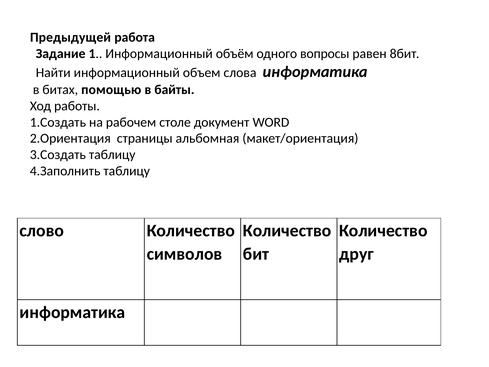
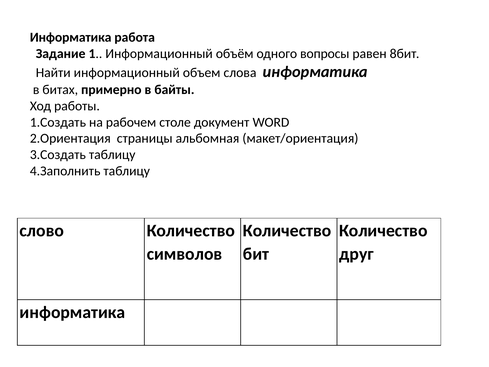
Предыдущей at (71, 37): Предыдущей -> Информатика
помощью: помощью -> примерно
